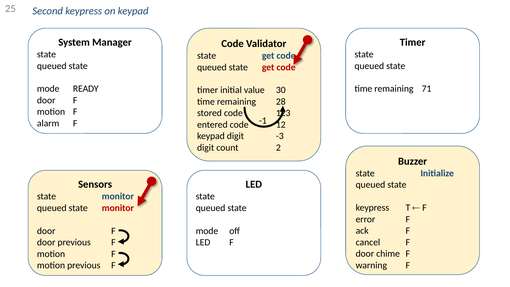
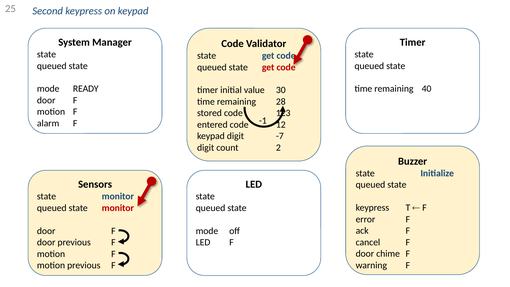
71: 71 -> 40
-3: -3 -> -7
